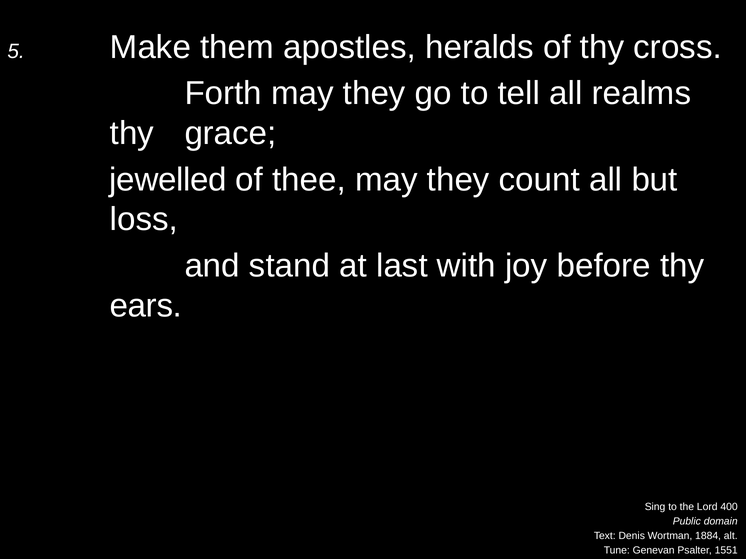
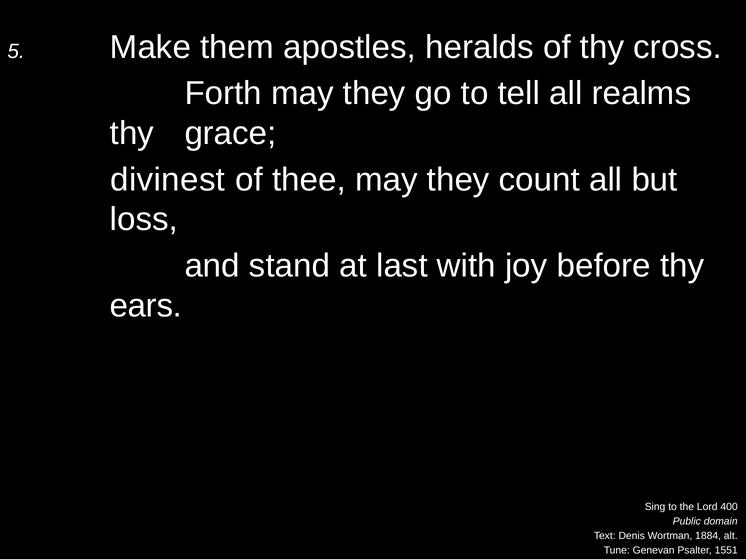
jewelled: jewelled -> divinest
